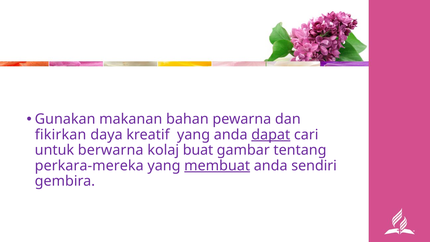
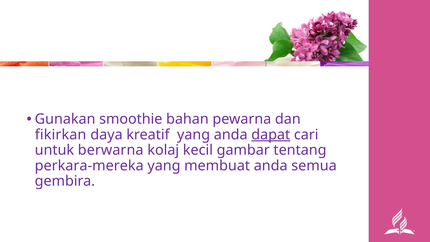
makanan: makanan -> smoothie
buat: buat -> kecil
membuat underline: present -> none
sendiri: sendiri -> semua
